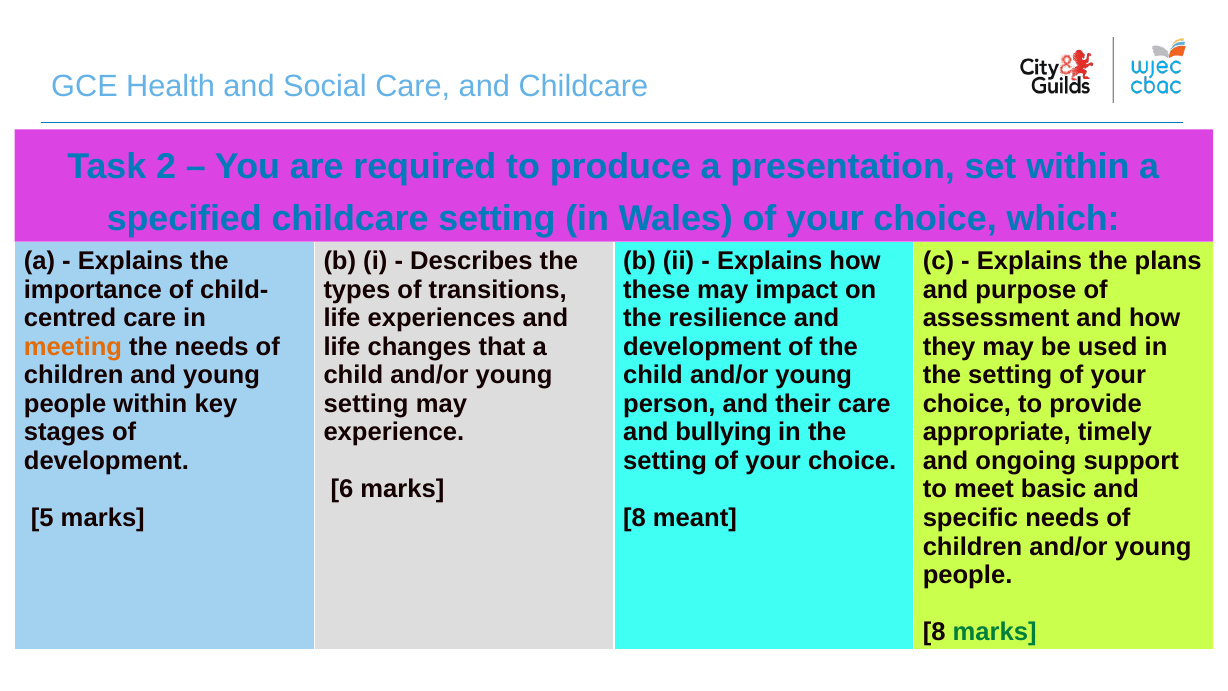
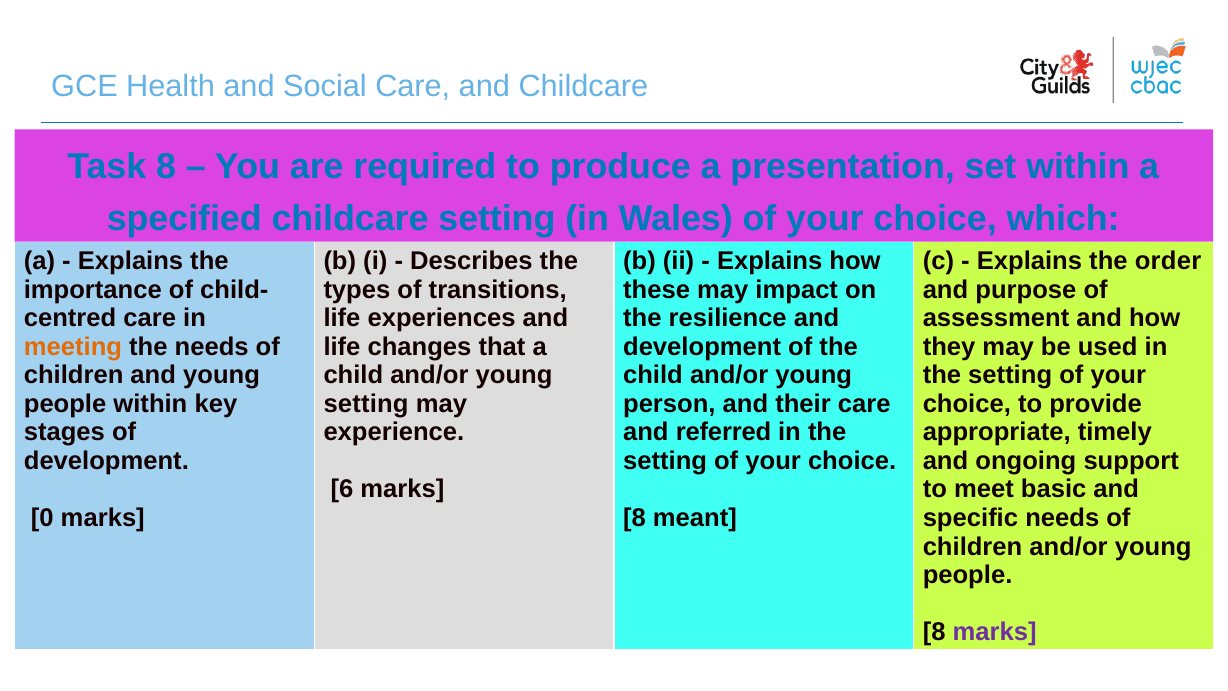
Task 2: 2 -> 8
plans: plans -> order
bullying: bullying -> referred
5: 5 -> 0
marks at (995, 632) colour: green -> purple
